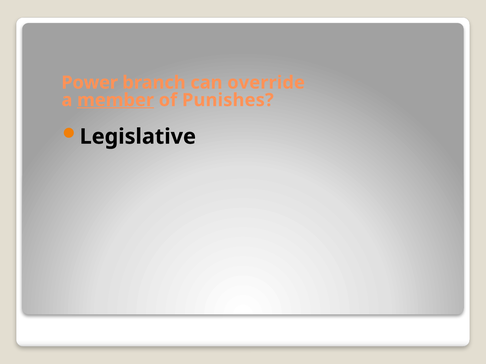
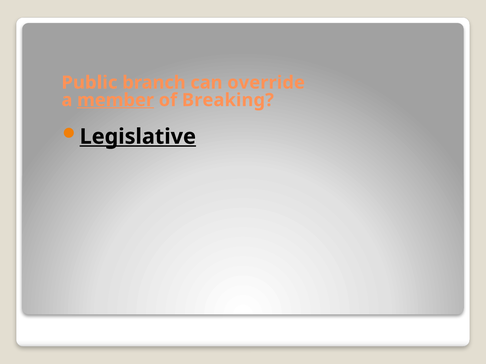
Power: Power -> Public
Punishes: Punishes -> Breaking
Legislative underline: none -> present
